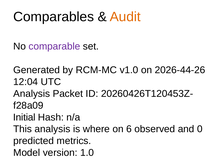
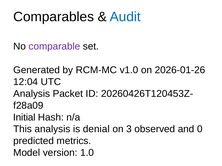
Audit colour: orange -> blue
2026-44-26: 2026-44-26 -> 2026-01-26
where: where -> denial
6: 6 -> 3
